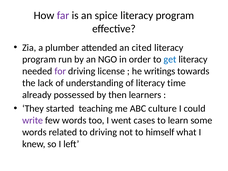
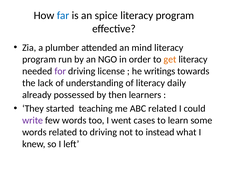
far colour: purple -> blue
cited: cited -> mind
get colour: blue -> orange
time: time -> daily
ABC culture: culture -> related
himself: himself -> instead
